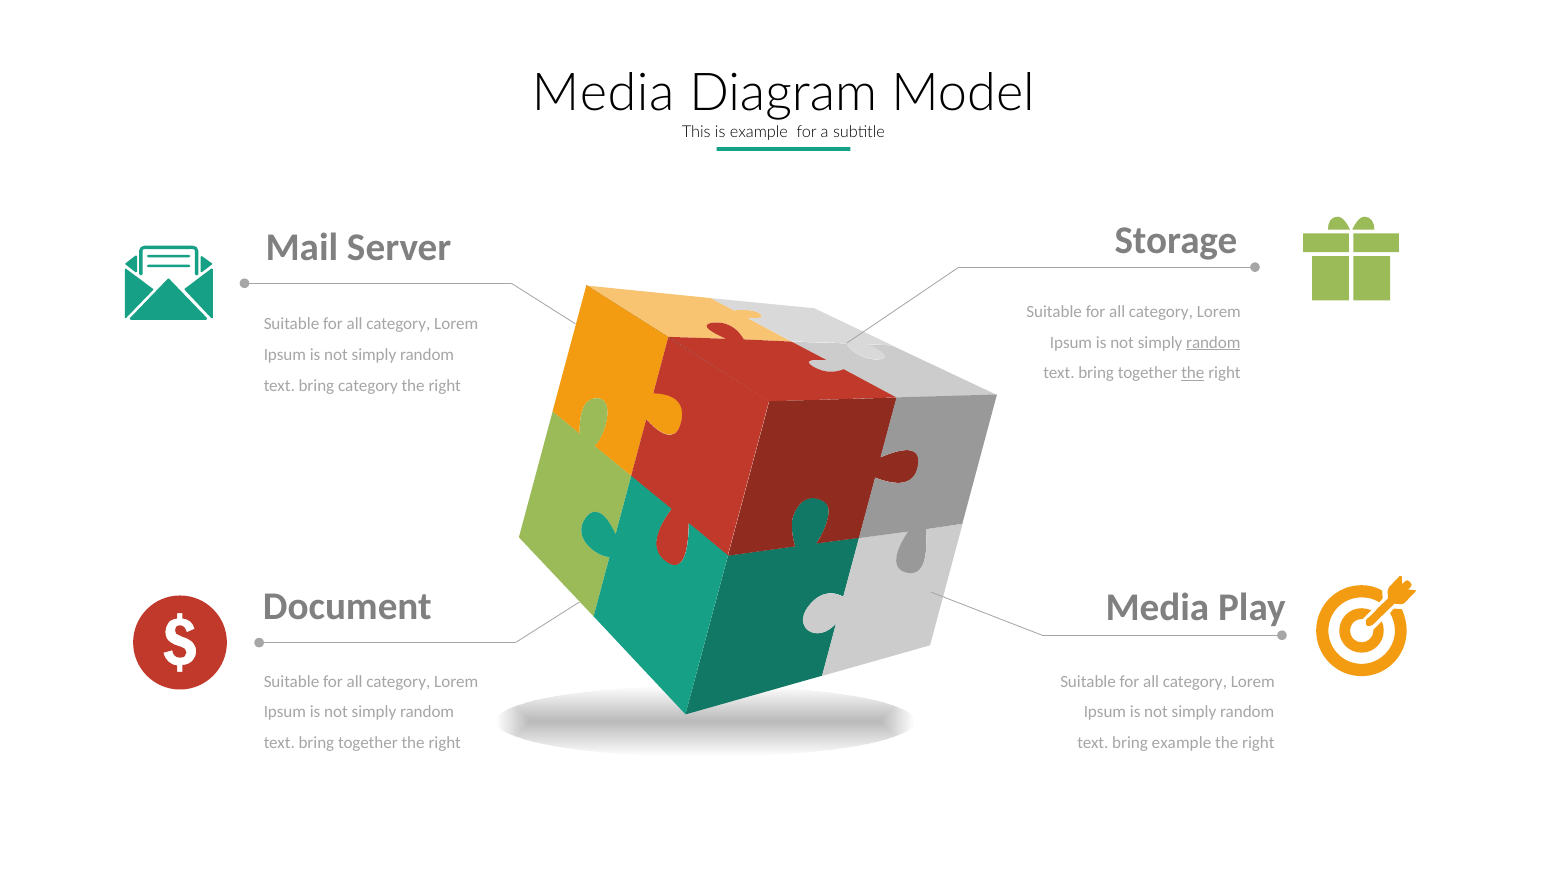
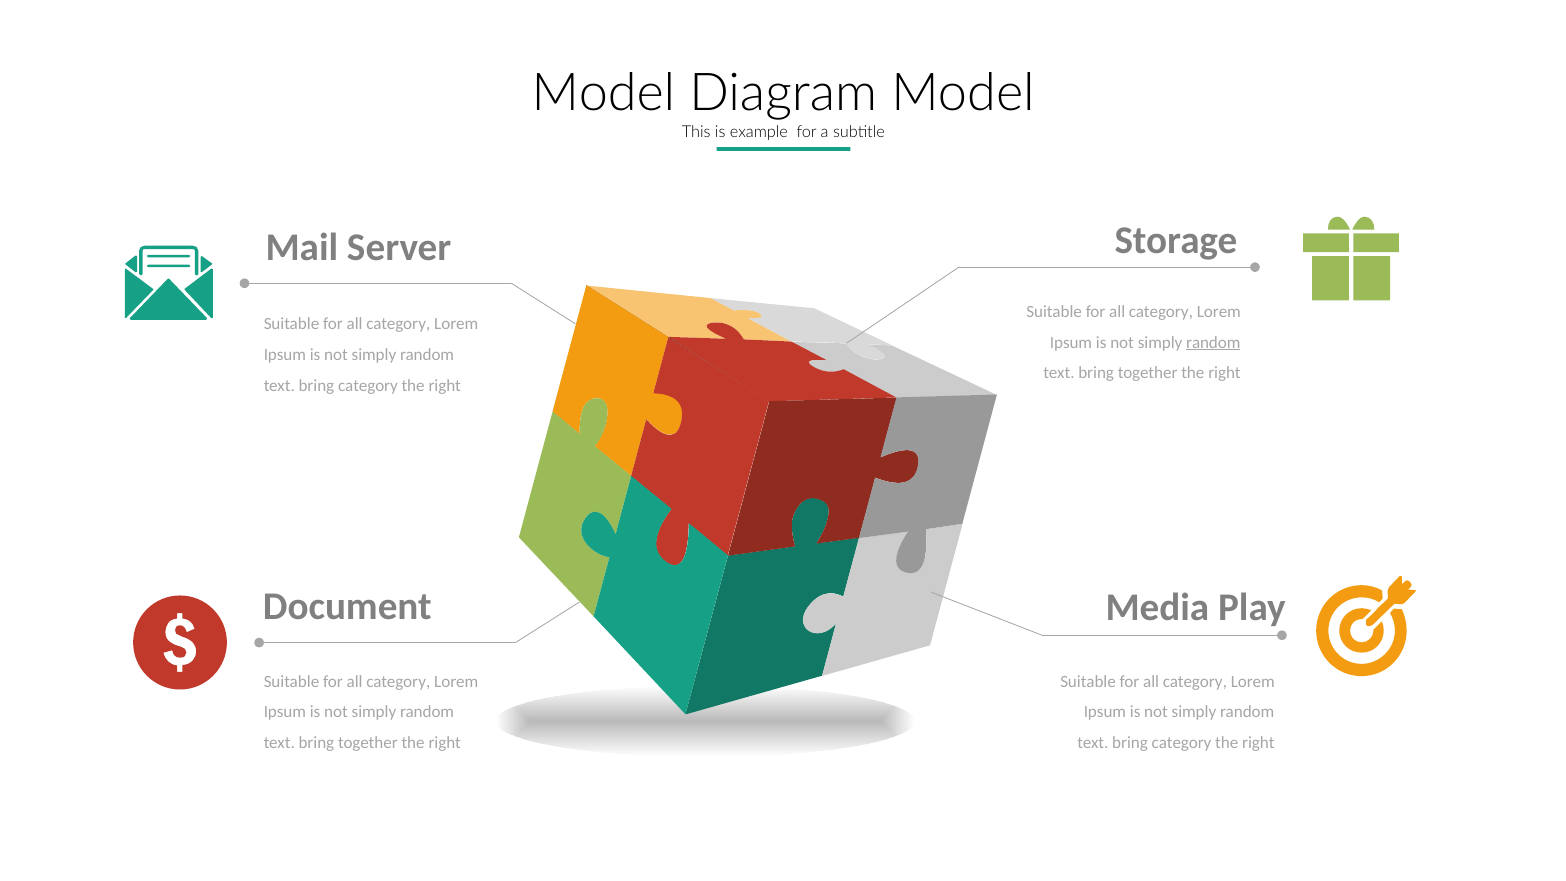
Media at (603, 93): Media -> Model
the at (1193, 373) underline: present -> none
example at (1181, 743): example -> category
